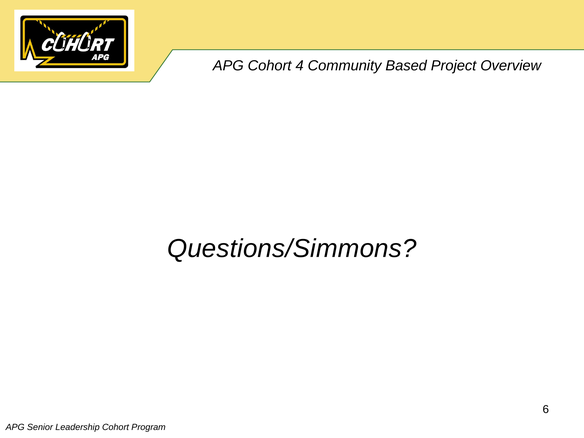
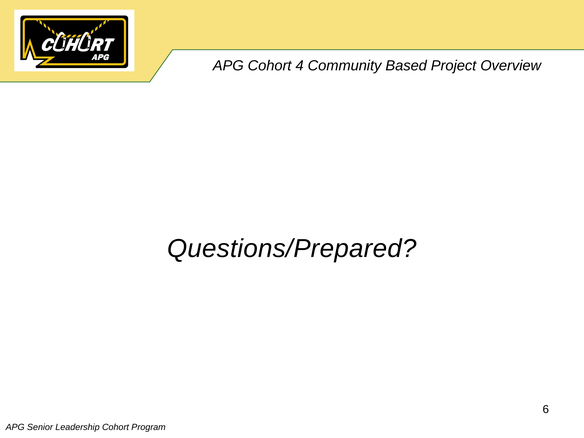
Questions/Simmons: Questions/Simmons -> Questions/Prepared
